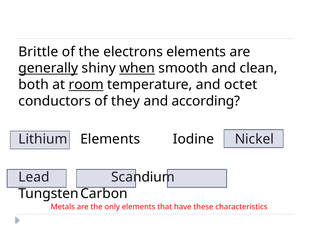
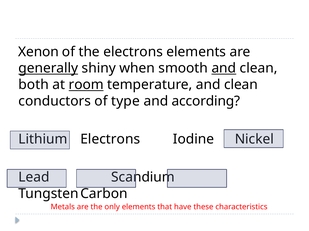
Brittle: Brittle -> Xenon
when underline: present -> none
and at (224, 68) underline: none -> present
temperature and octet: octet -> clean
they: they -> type
Elements at (110, 140): Elements -> Electrons
